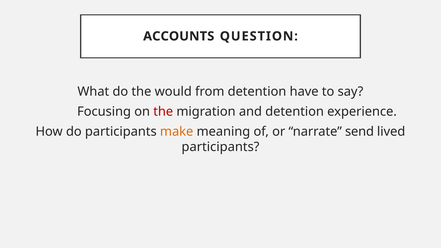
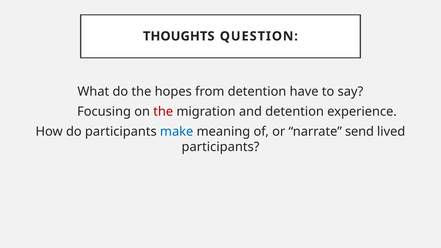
ACCOUNTS: ACCOUNTS -> THOUGHTS
would: would -> hopes
make colour: orange -> blue
